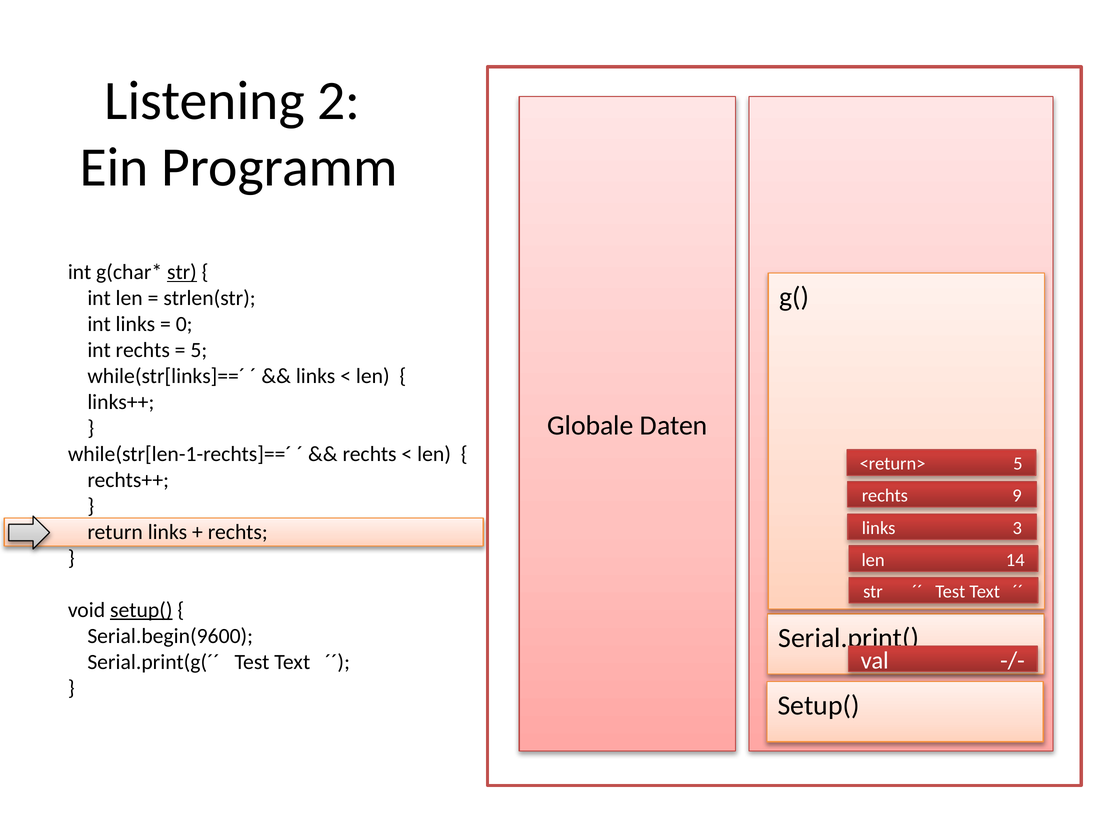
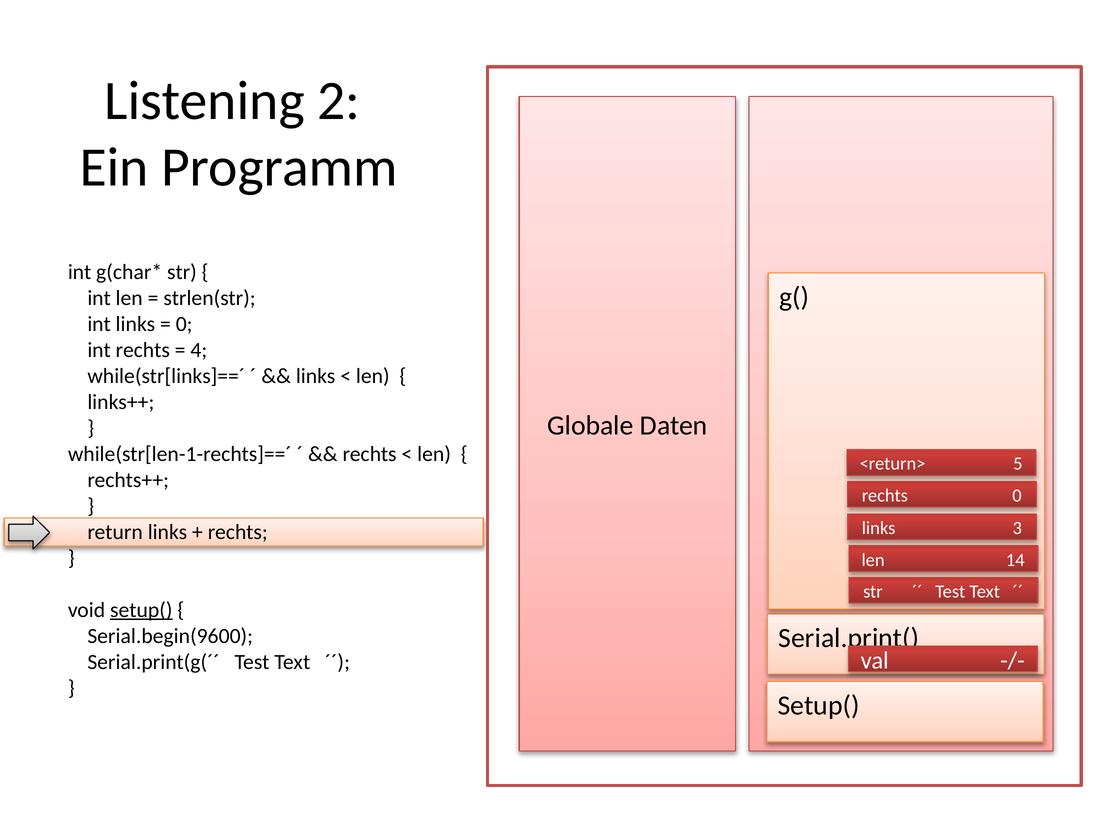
str at (182, 272) underline: present -> none
5 at (199, 350): 5 -> 4
9 at (1017, 495): 9 -> 0
